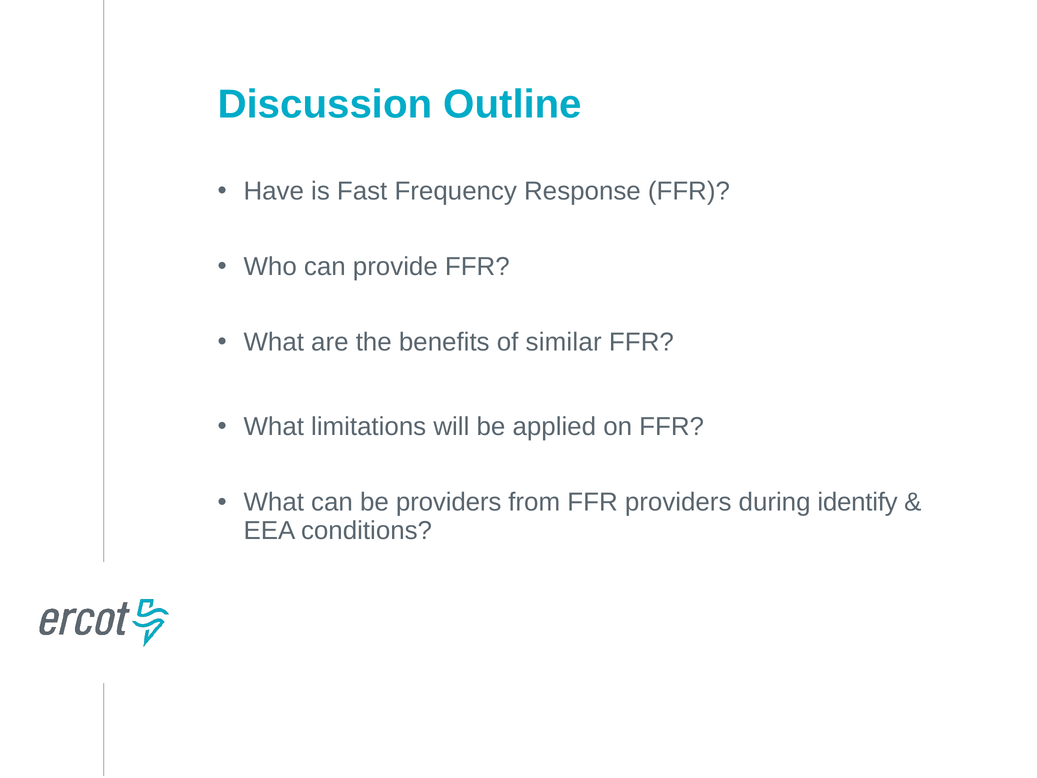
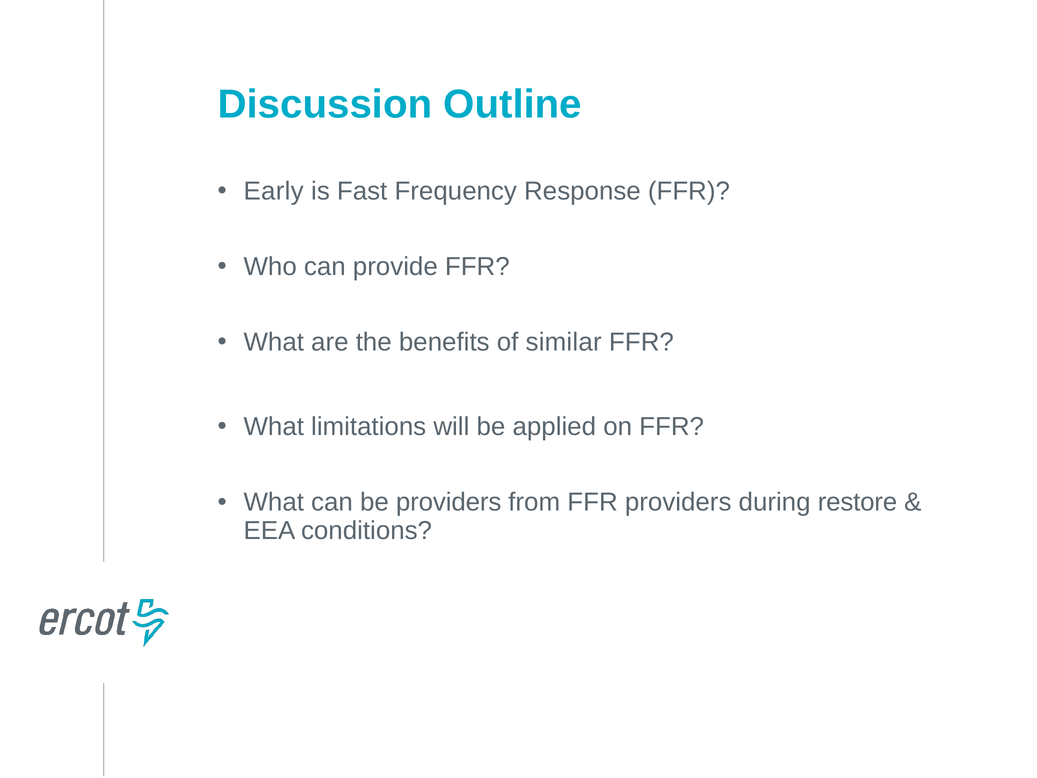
Have: Have -> Early
identify: identify -> restore
